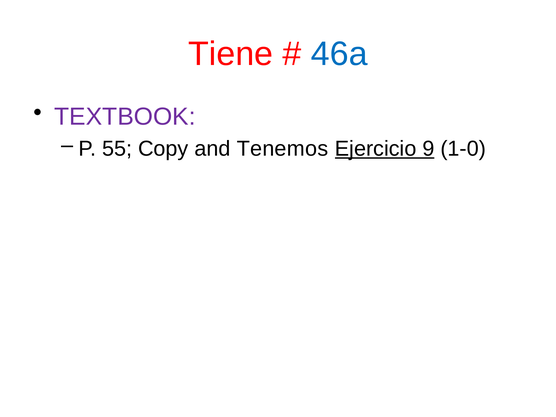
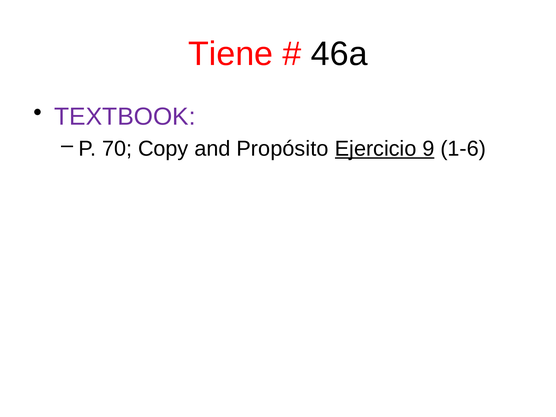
46a colour: blue -> black
55: 55 -> 70
Tenemos: Tenemos -> Propósito
1-0: 1-0 -> 1-6
